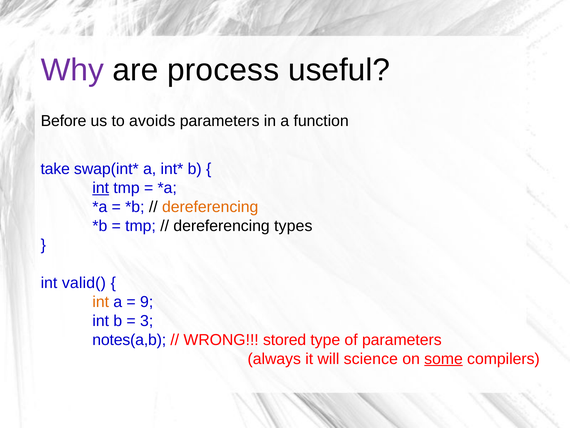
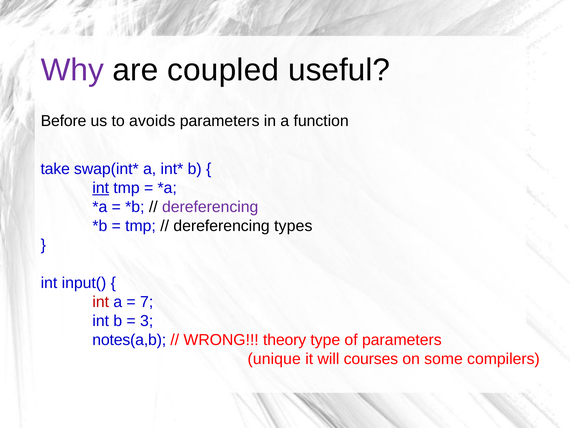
process: process -> coupled
dereferencing at (210, 207) colour: orange -> purple
valid(: valid( -> input(
int at (101, 302) colour: orange -> red
9: 9 -> 7
stored: stored -> theory
always: always -> unique
science: science -> courses
some underline: present -> none
